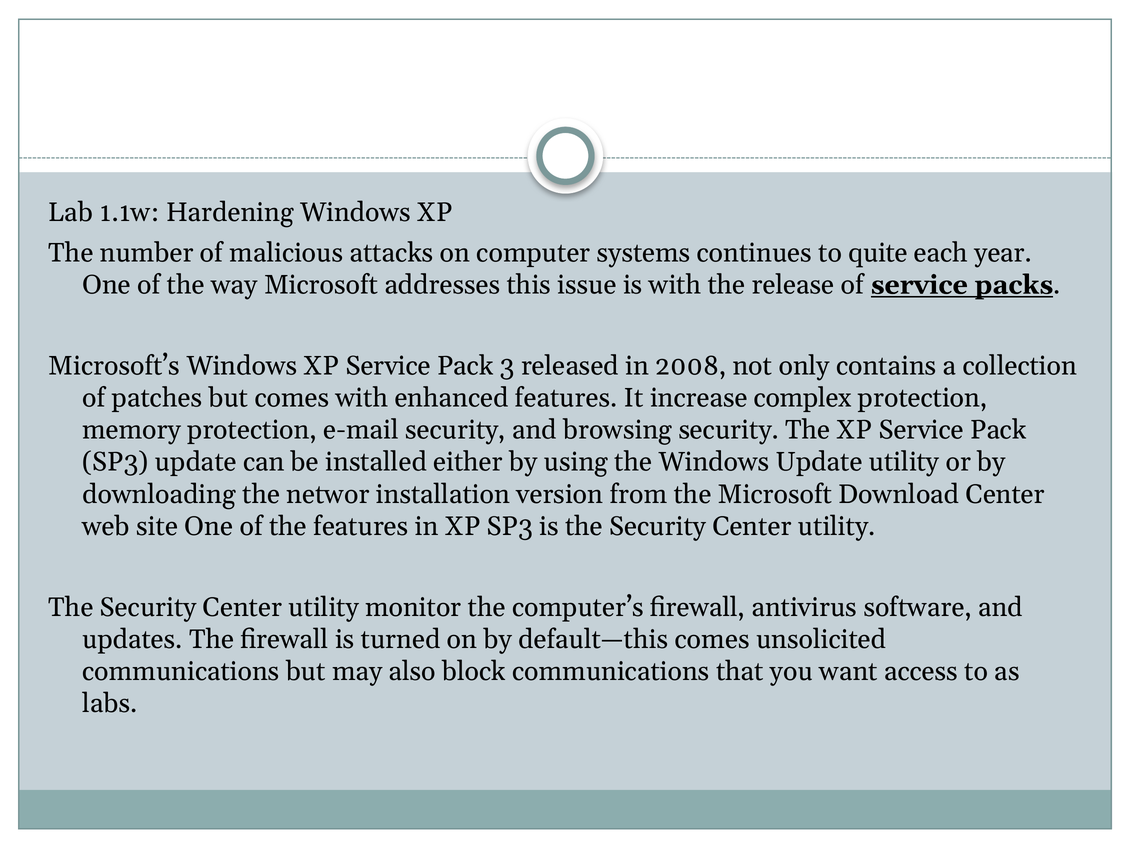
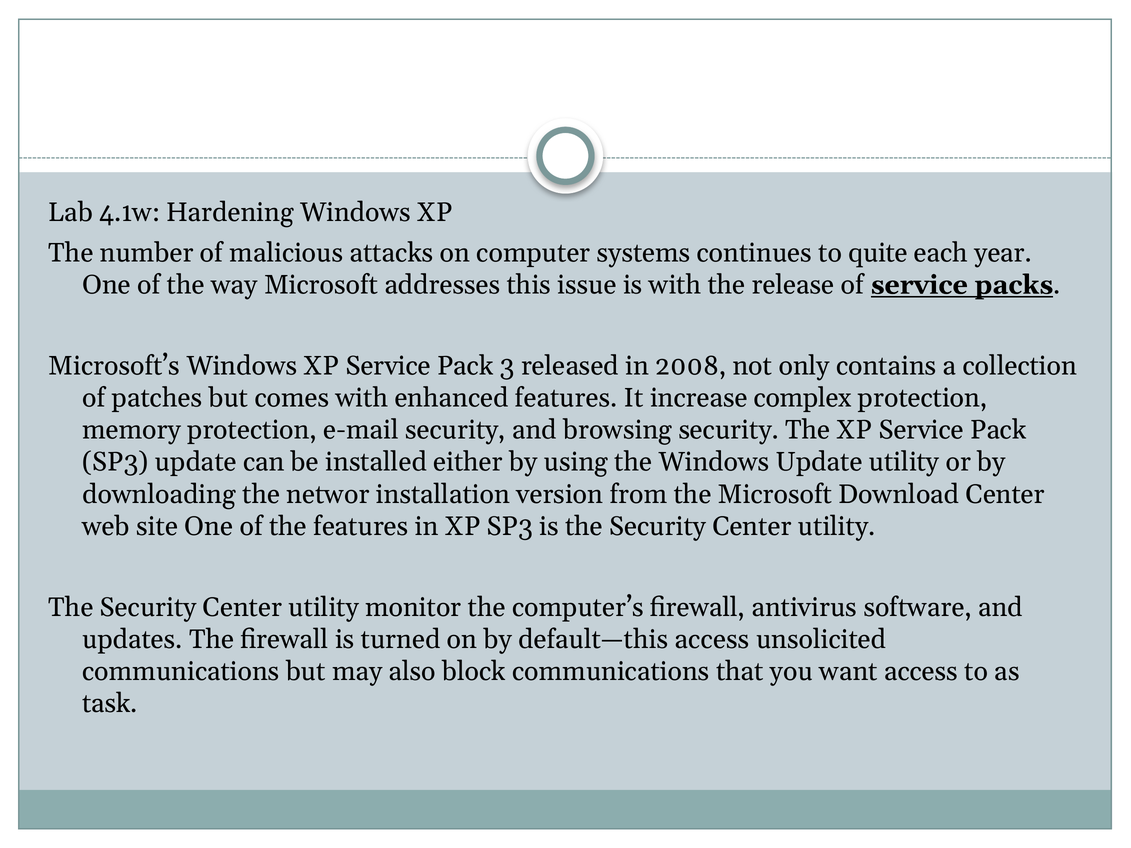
1.1w: 1.1w -> 4.1w
default—this comes: comes -> access
labs: labs -> task
